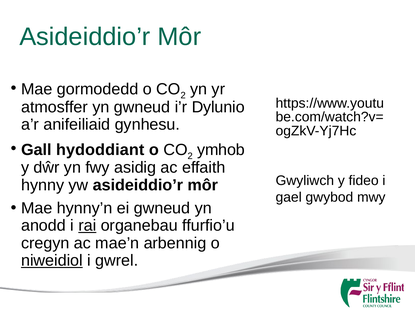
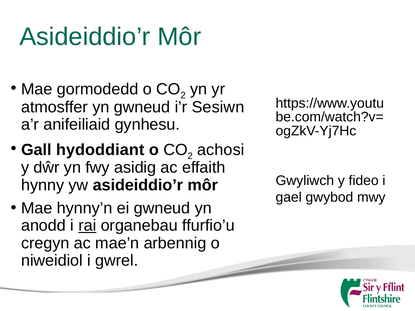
Dylunio: Dylunio -> Sesiwn
ymhob: ymhob -> achosi
niweidiol underline: present -> none
